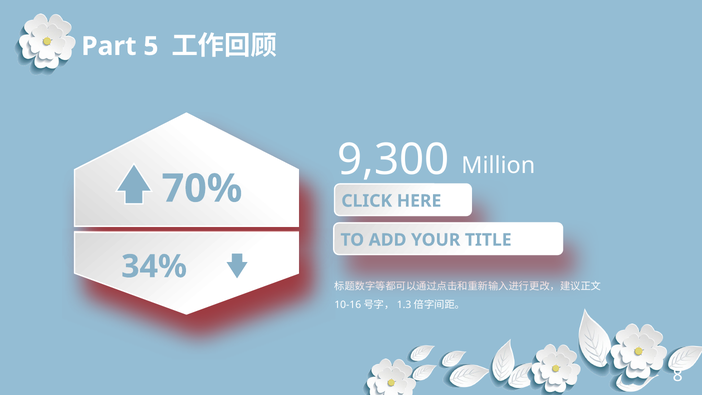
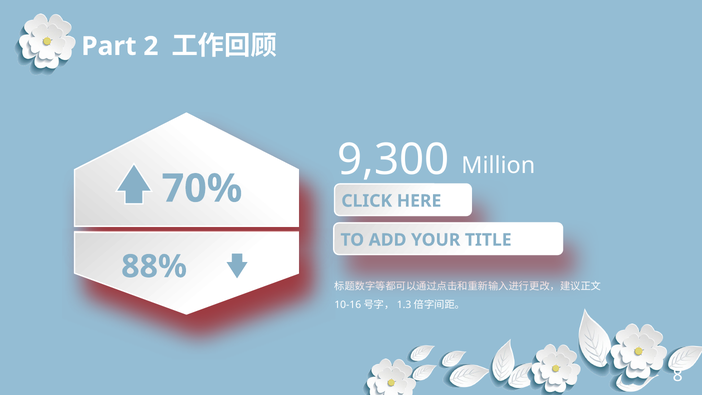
5: 5 -> 2
34%: 34% -> 88%
